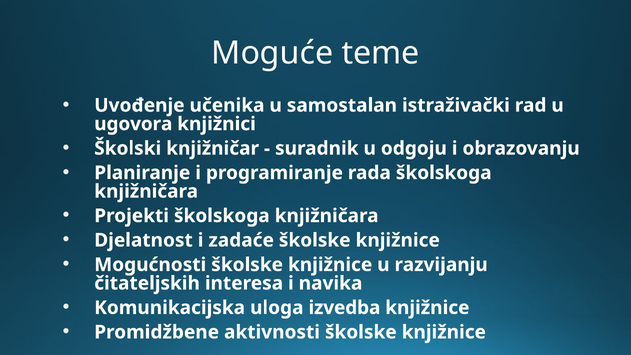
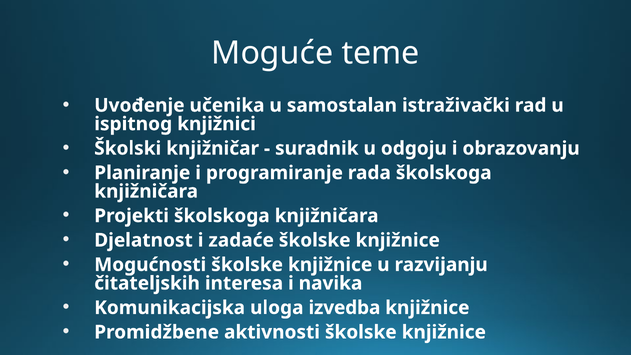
ugovora: ugovora -> ispitnog
